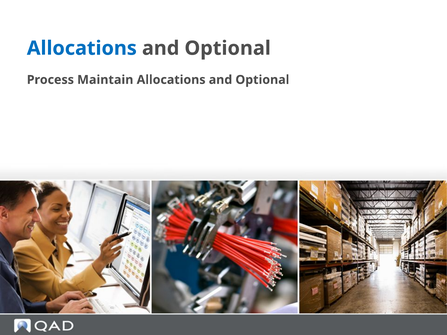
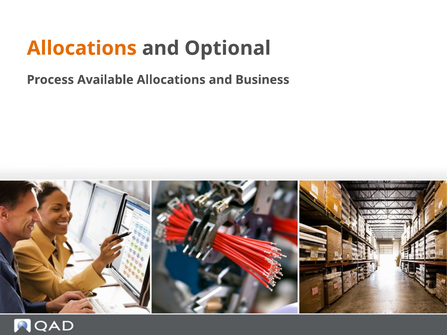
Allocations at (82, 48) colour: blue -> orange
Maintain: Maintain -> Available
Optional at (262, 80): Optional -> Business
